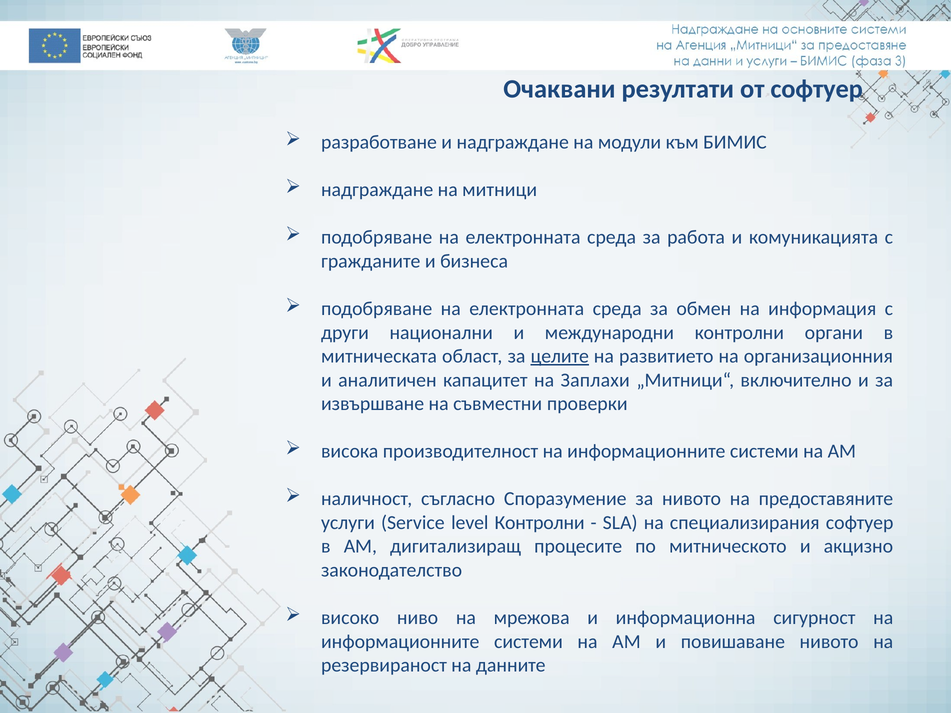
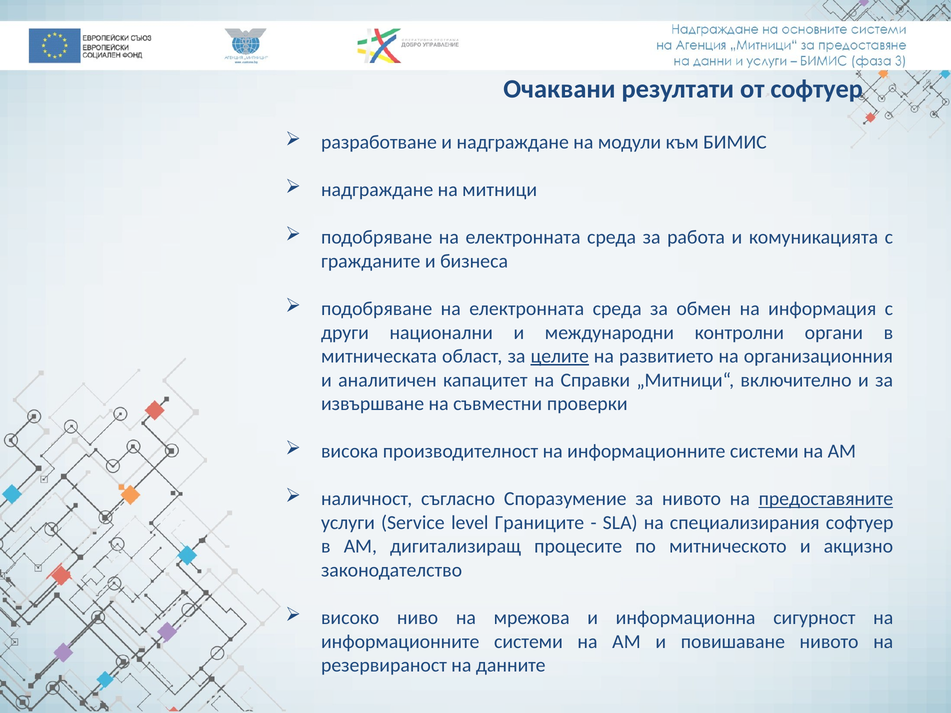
Заплахи: Заплахи -> Справки
предоставяните underline: none -> present
level Контролни: Контролни -> Границите
